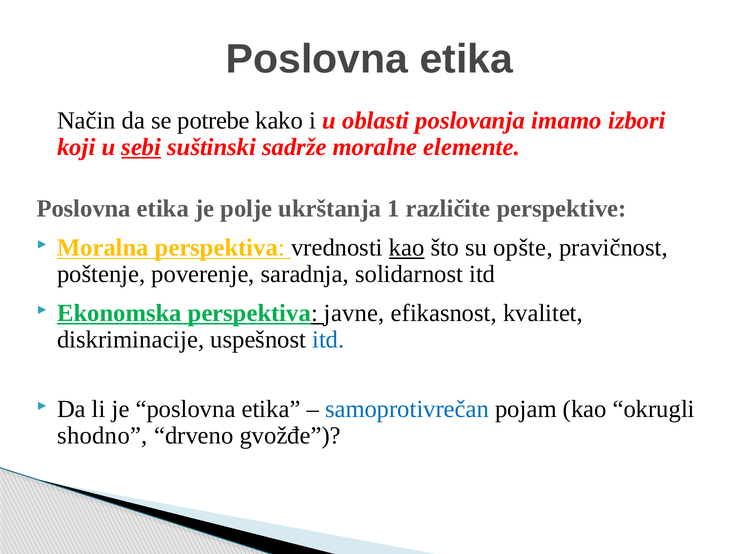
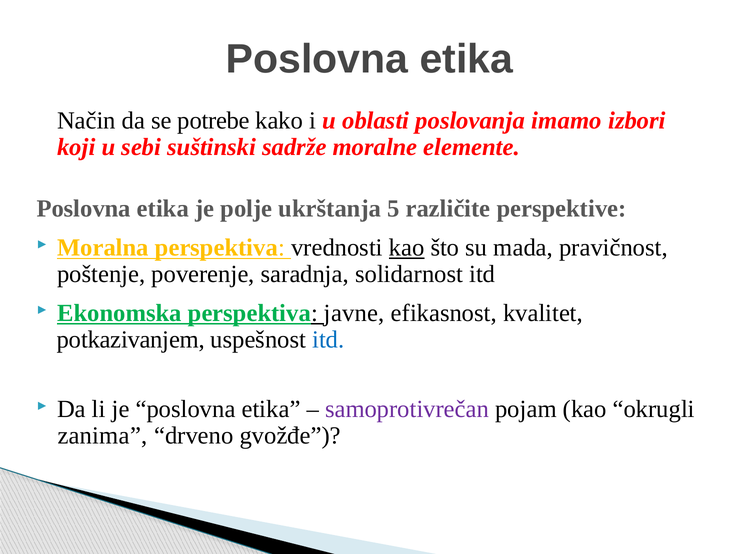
sebi underline: present -> none
1: 1 -> 5
opšte: opšte -> mada
diskriminacije: diskriminacije -> potkazivanjem
samoprotivrečan colour: blue -> purple
shodno: shodno -> zanima
